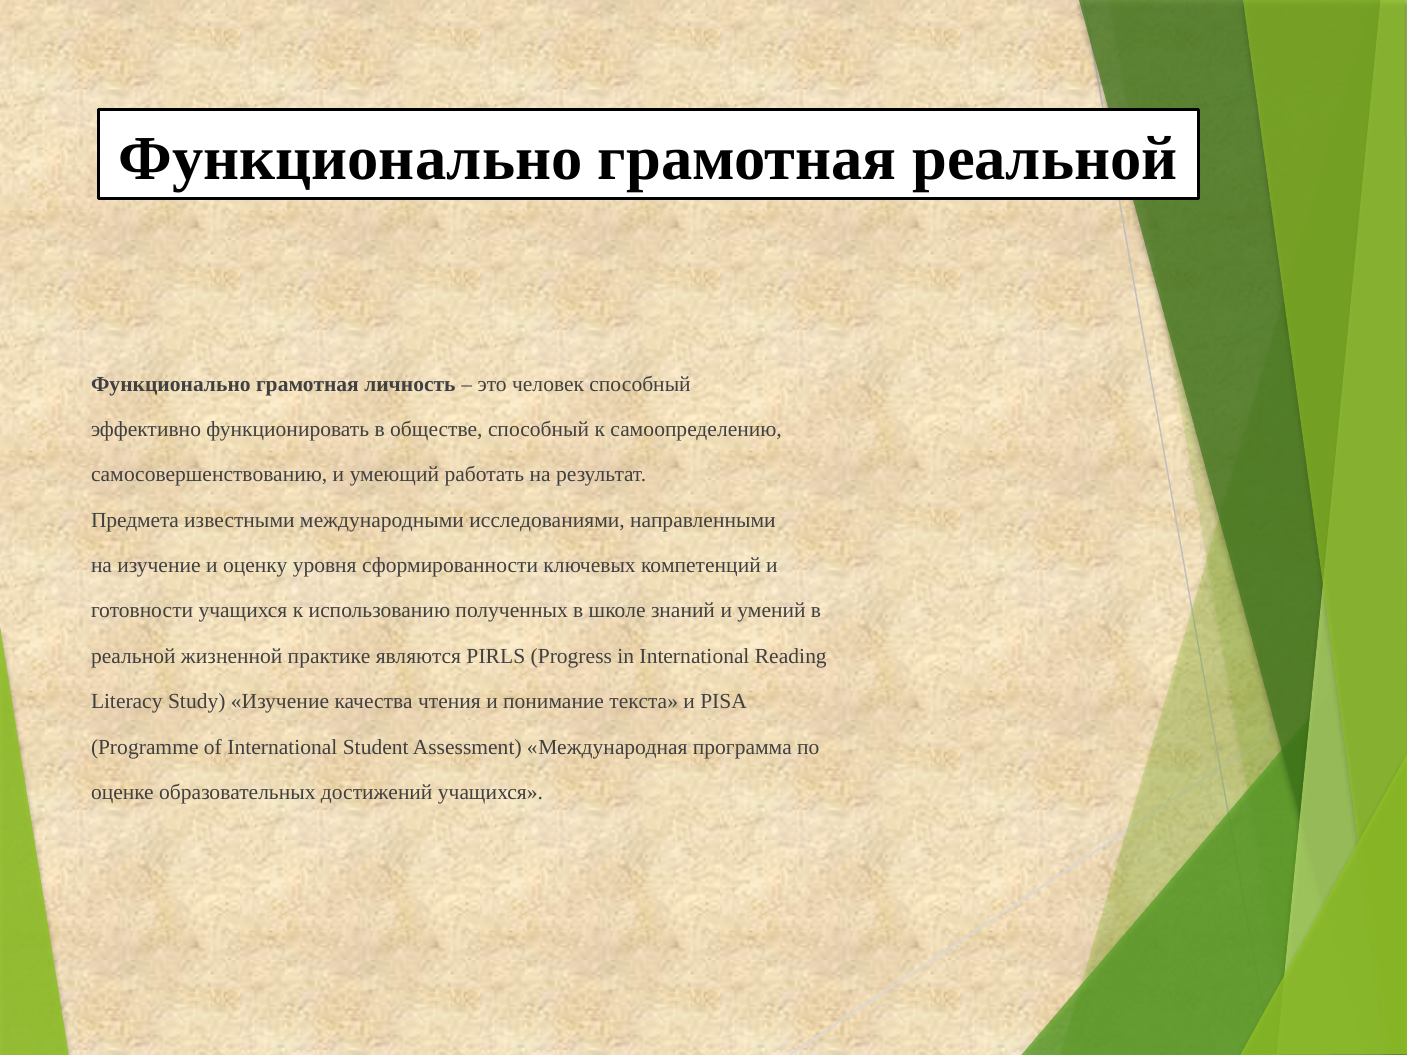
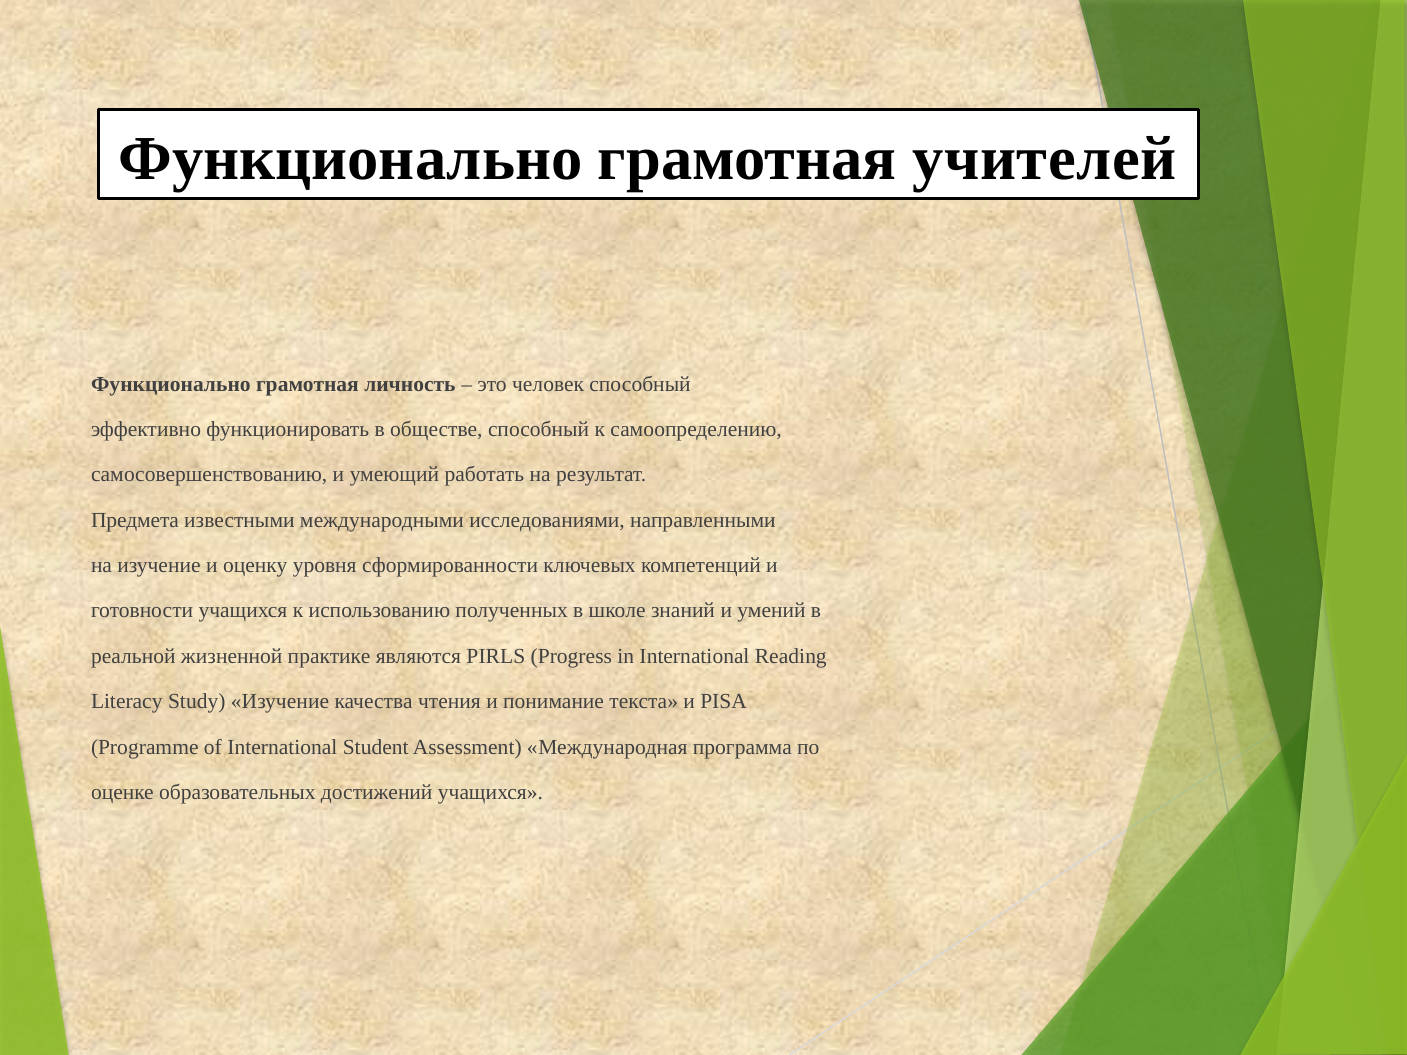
грамотная реальной: реальной -> учителей
